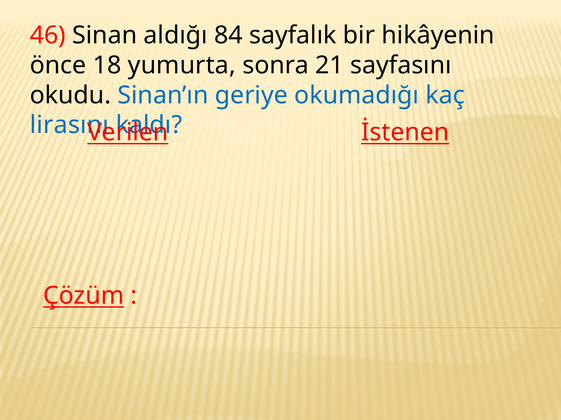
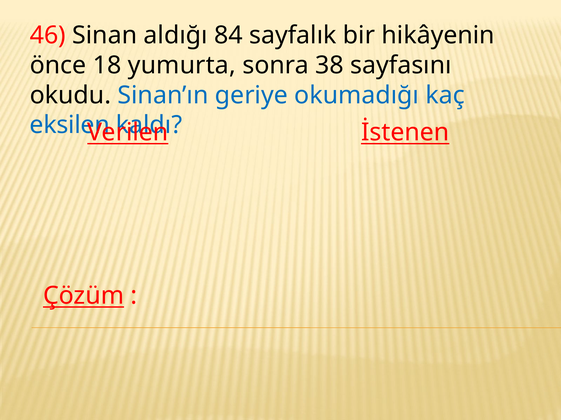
21: 21 -> 38
lirasını: lirasını -> eksilen
